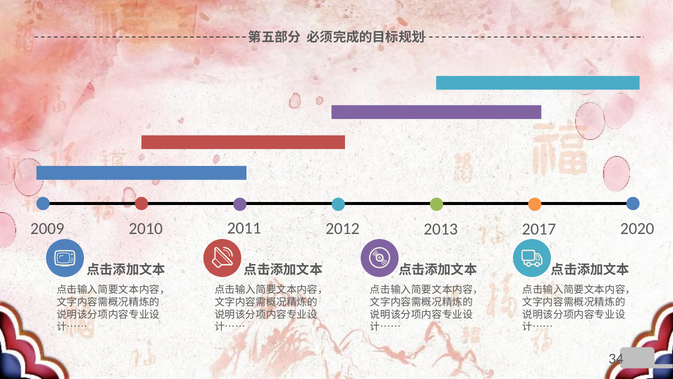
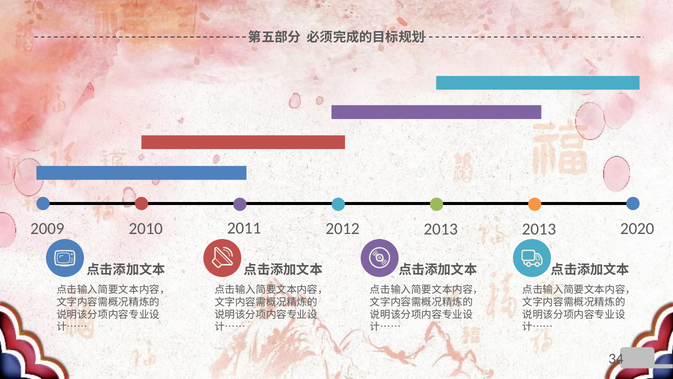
2017 at (539, 229): 2017 -> 2013
